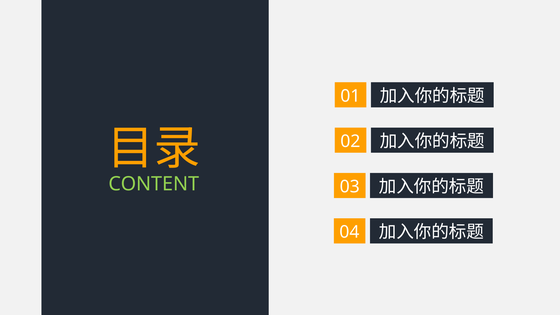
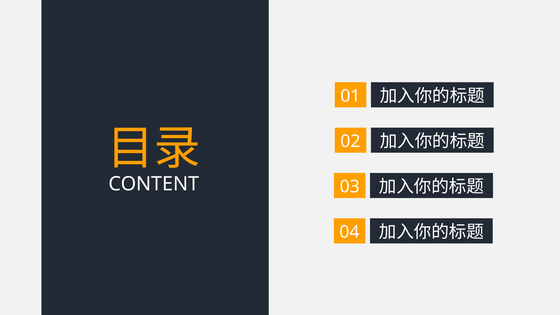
CONTENT colour: light green -> white
